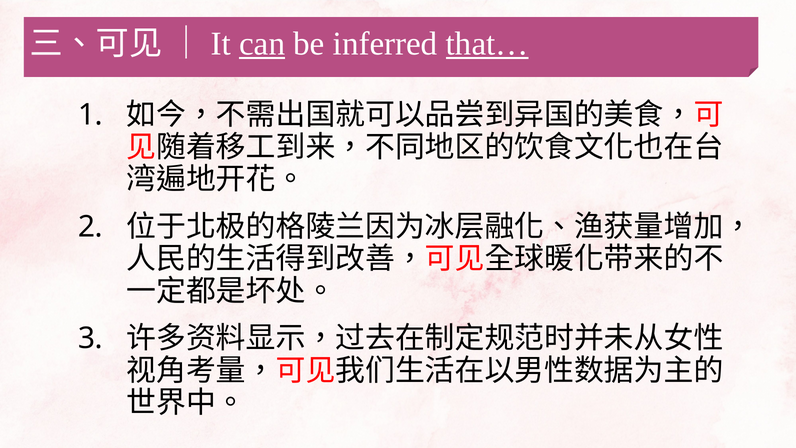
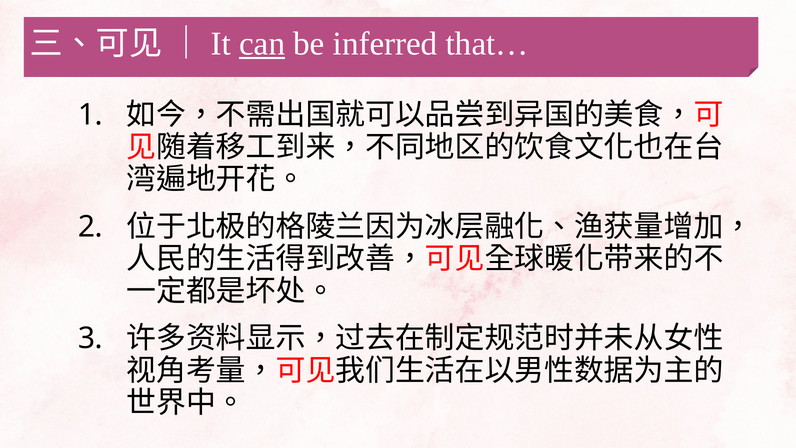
that… underline: present -> none
